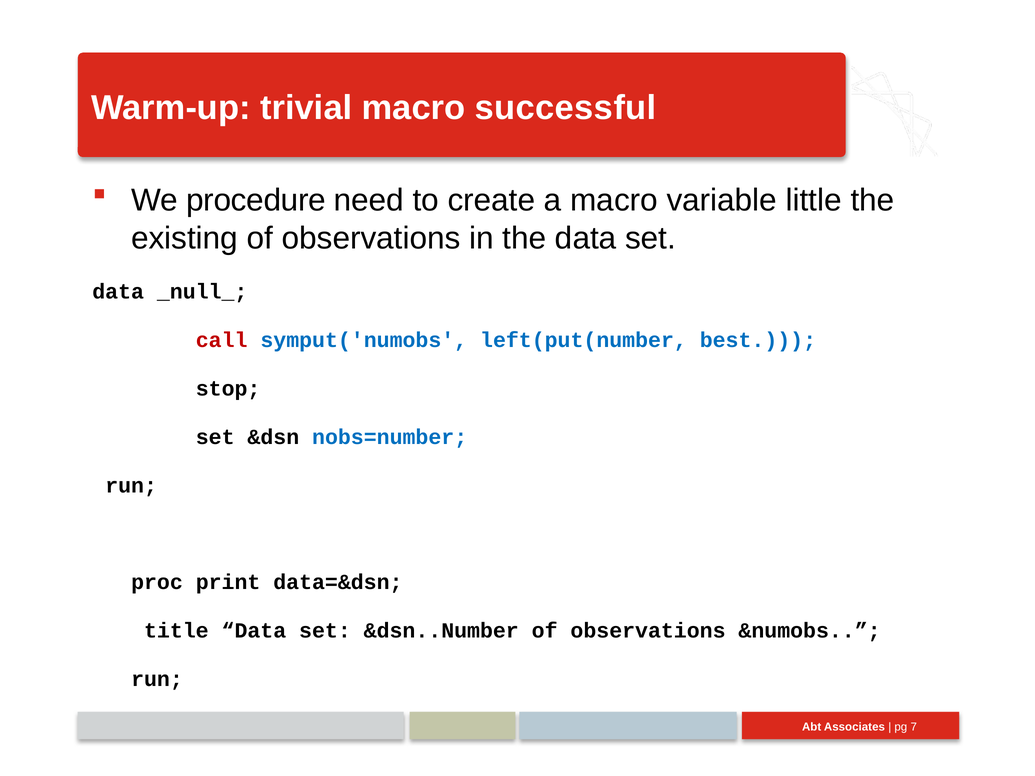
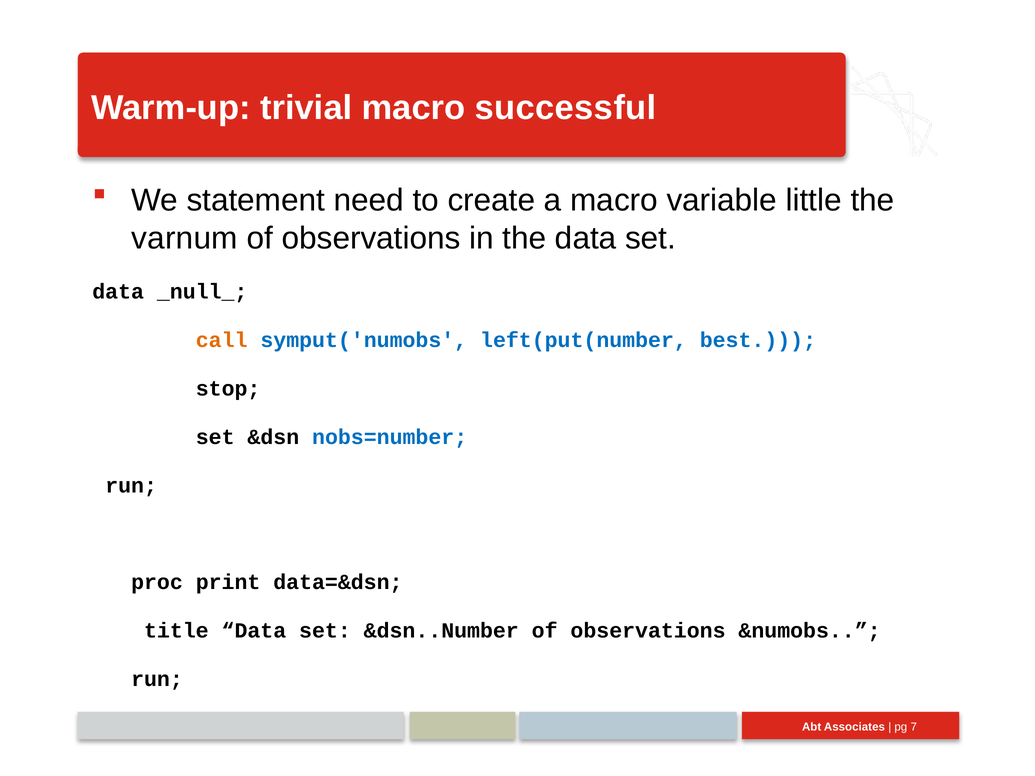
procedure: procedure -> statement
existing: existing -> varnum
call colour: red -> orange
